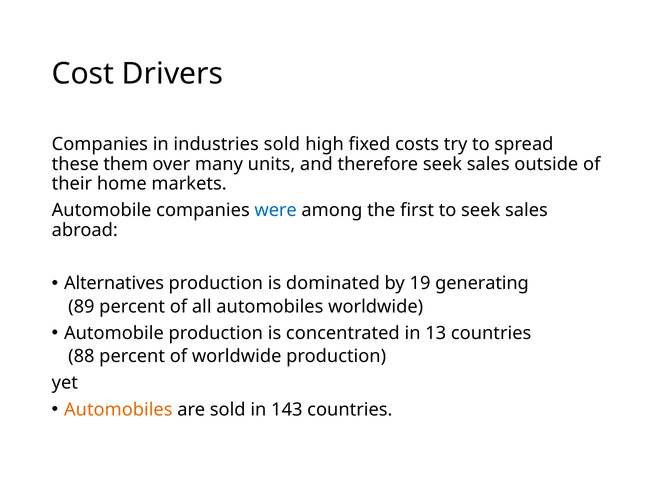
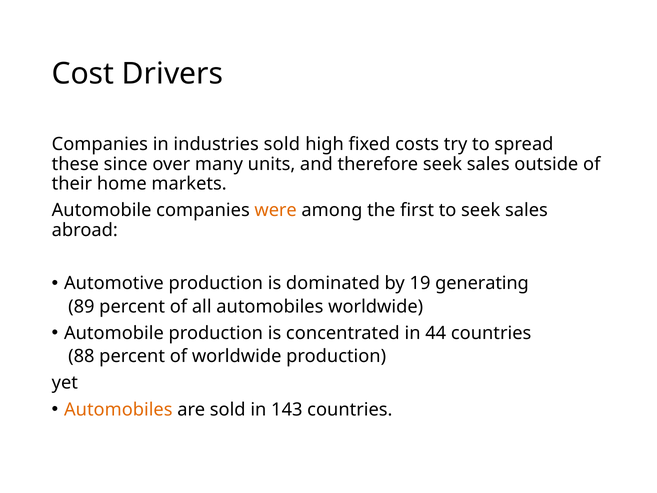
them: them -> since
were colour: blue -> orange
Alternatives: Alternatives -> Automotive
13: 13 -> 44
